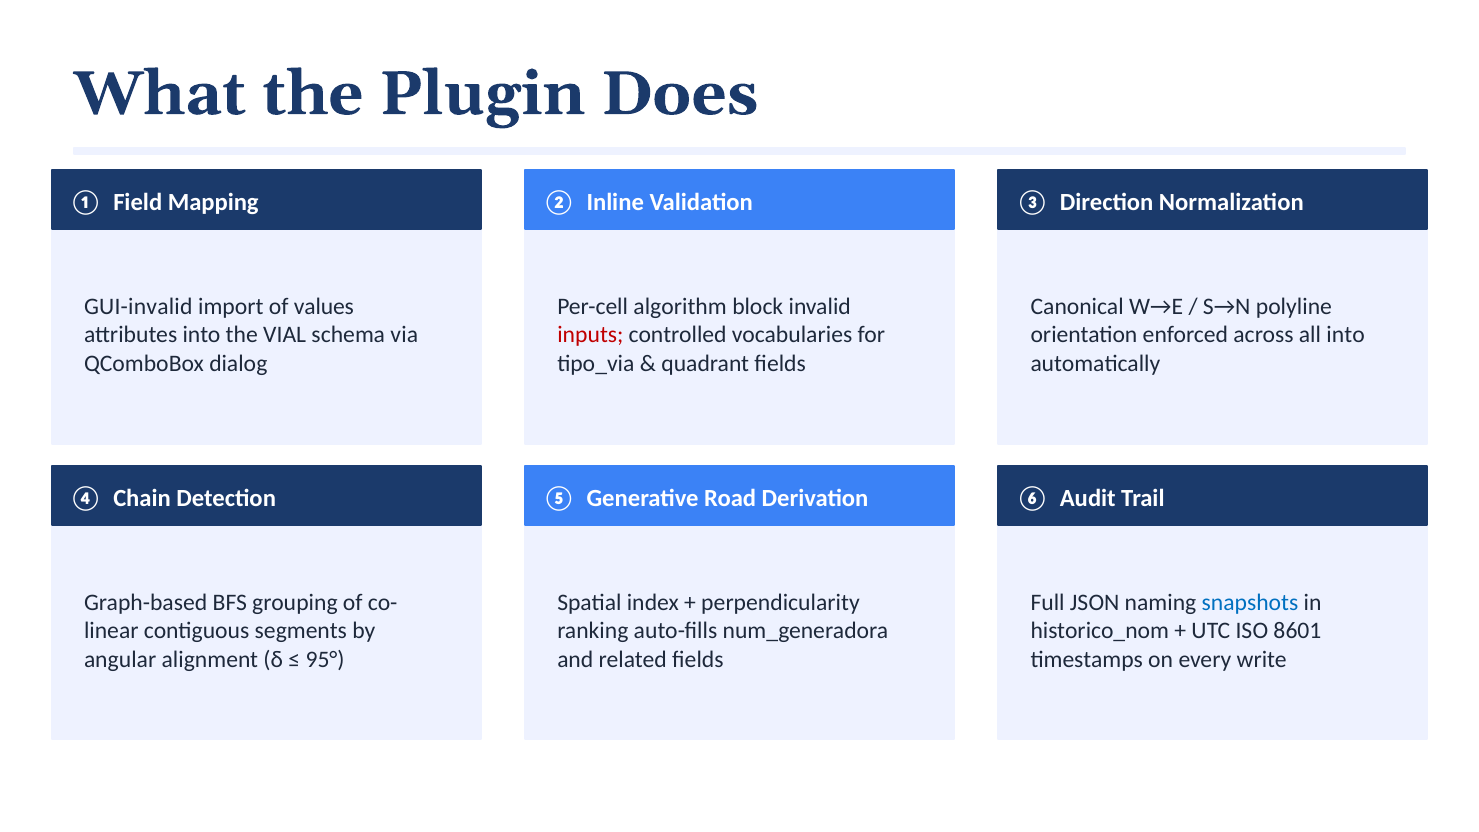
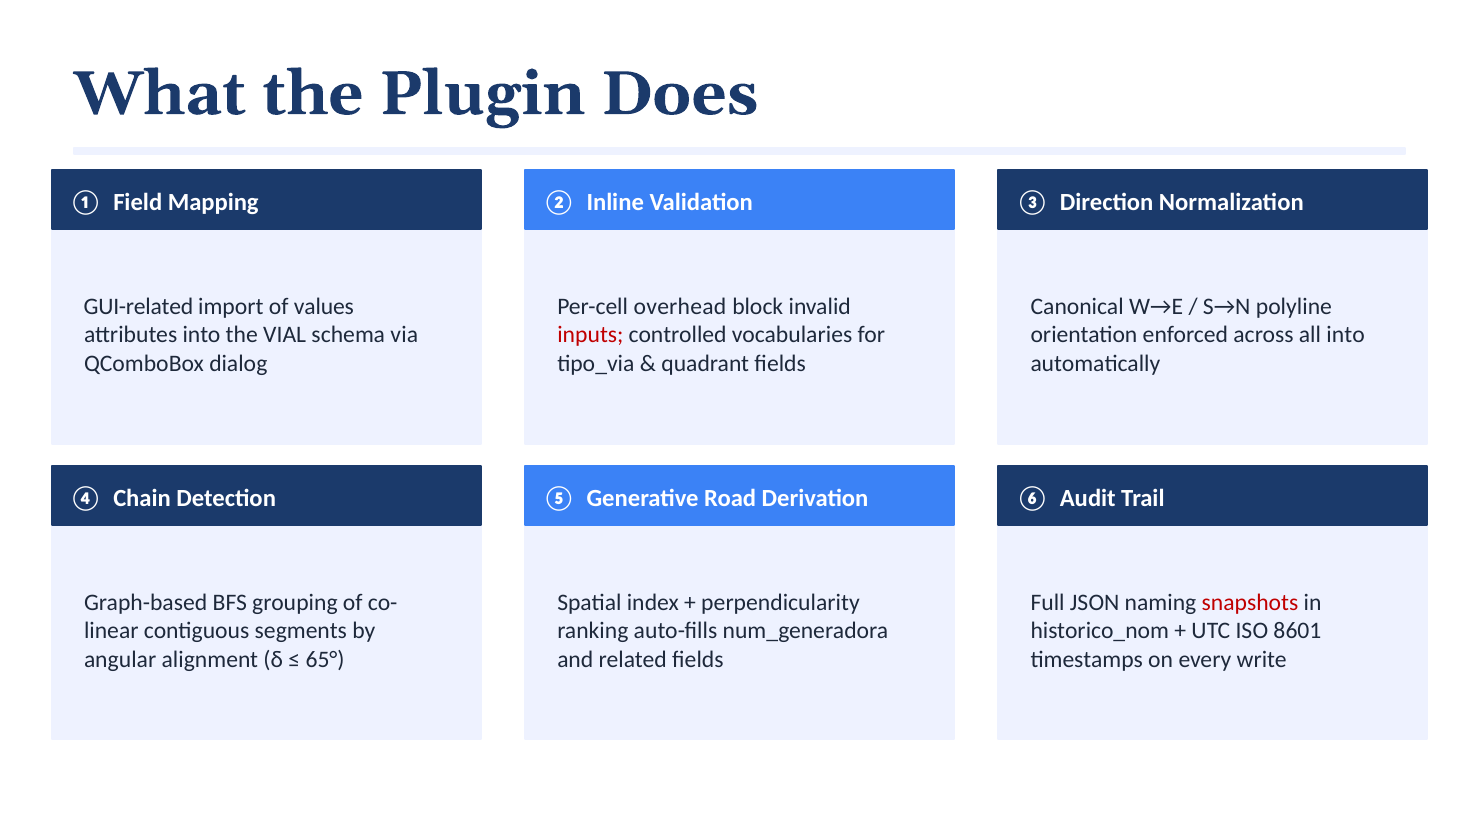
GUI-invalid: GUI-invalid -> GUI-related
algorithm: algorithm -> overhead
snapshots colour: blue -> red
95°: 95° -> 65°
